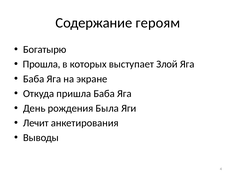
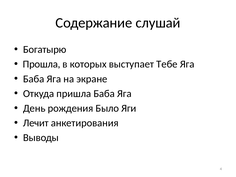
героям: героям -> слушай
Злой: Злой -> Тебе
Была: Была -> Было
